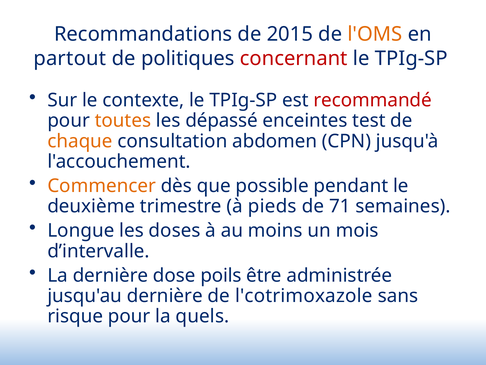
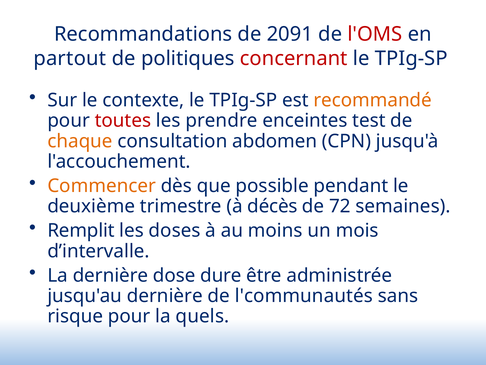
2015: 2015 -> 2091
l'OMS colour: orange -> red
recommandé colour: red -> orange
toutes colour: orange -> red
dépassé: dépassé -> prendre
pieds: pieds -> décès
71: 71 -> 72
Longue: Longue -> Remplit
poils: poils -> dure
l'cotrimoxazole: l'cotrimoxazole -> l'communautés
